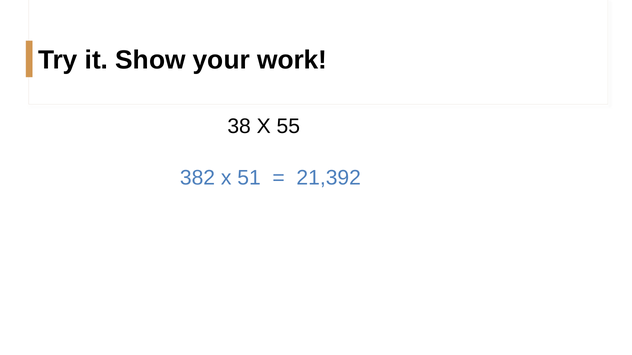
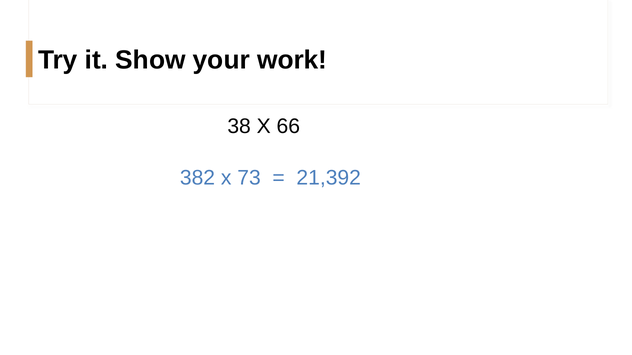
55: 55 -> 66
51: 51 -> 73
